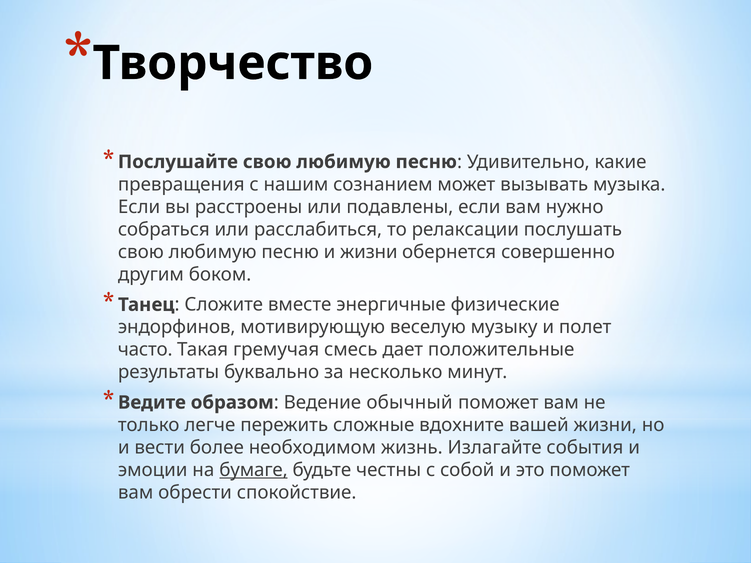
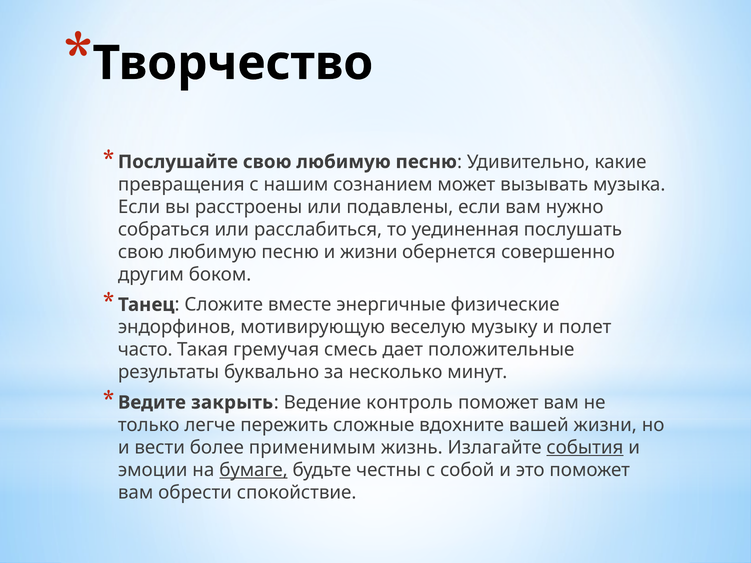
релаксации: релаксации -> уединенная
образом: образом -> закрыть
обычный: обычный -> контроль
необходимом: необходимом -> применимым
события underline: none -> present
